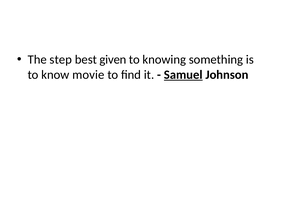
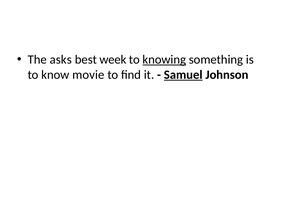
step: step -> asks
given: given -> week
knowing underline: none -> present
